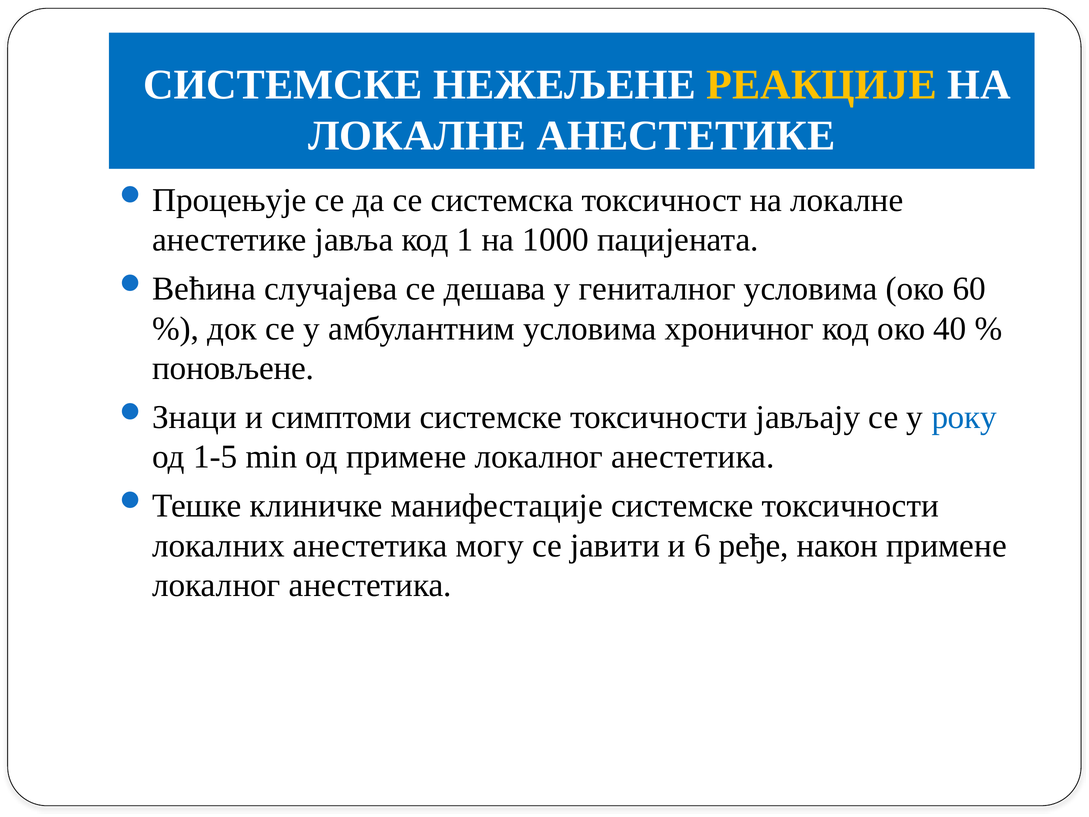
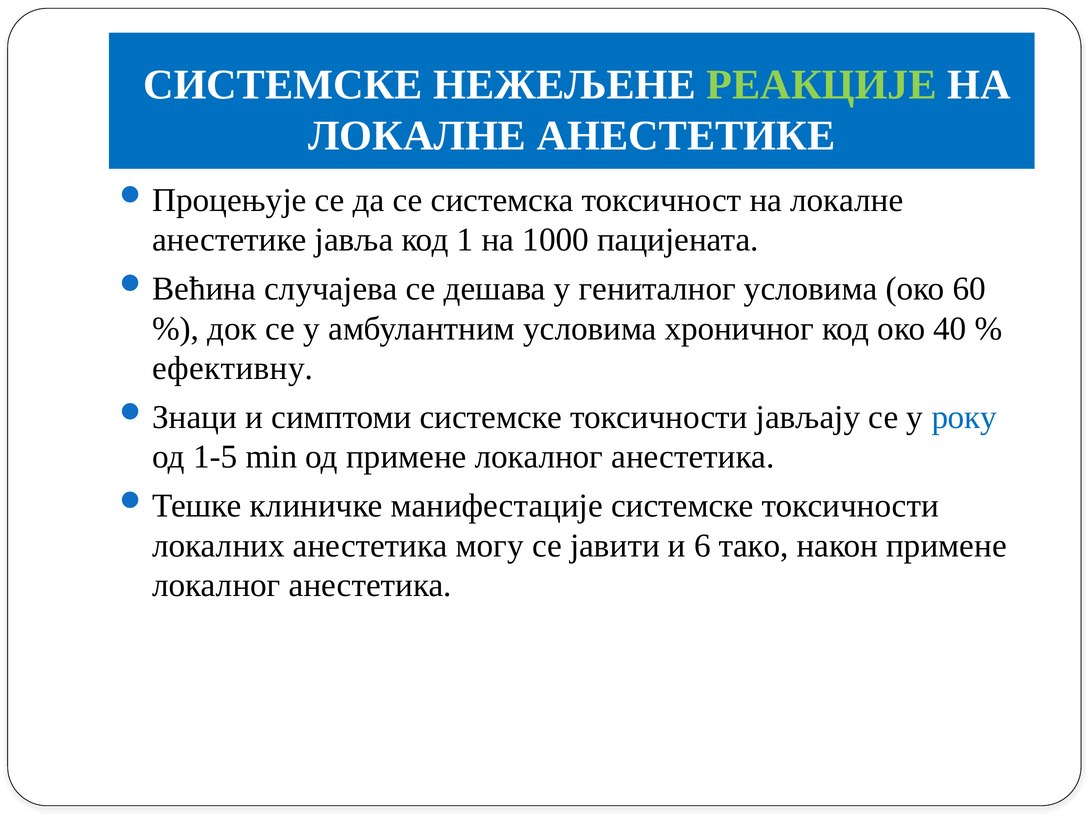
РЕАКЦИЈЕ colour: yellow -> light green
поновљене: поновљене -> ефективну
ређе: ређе -> тако
